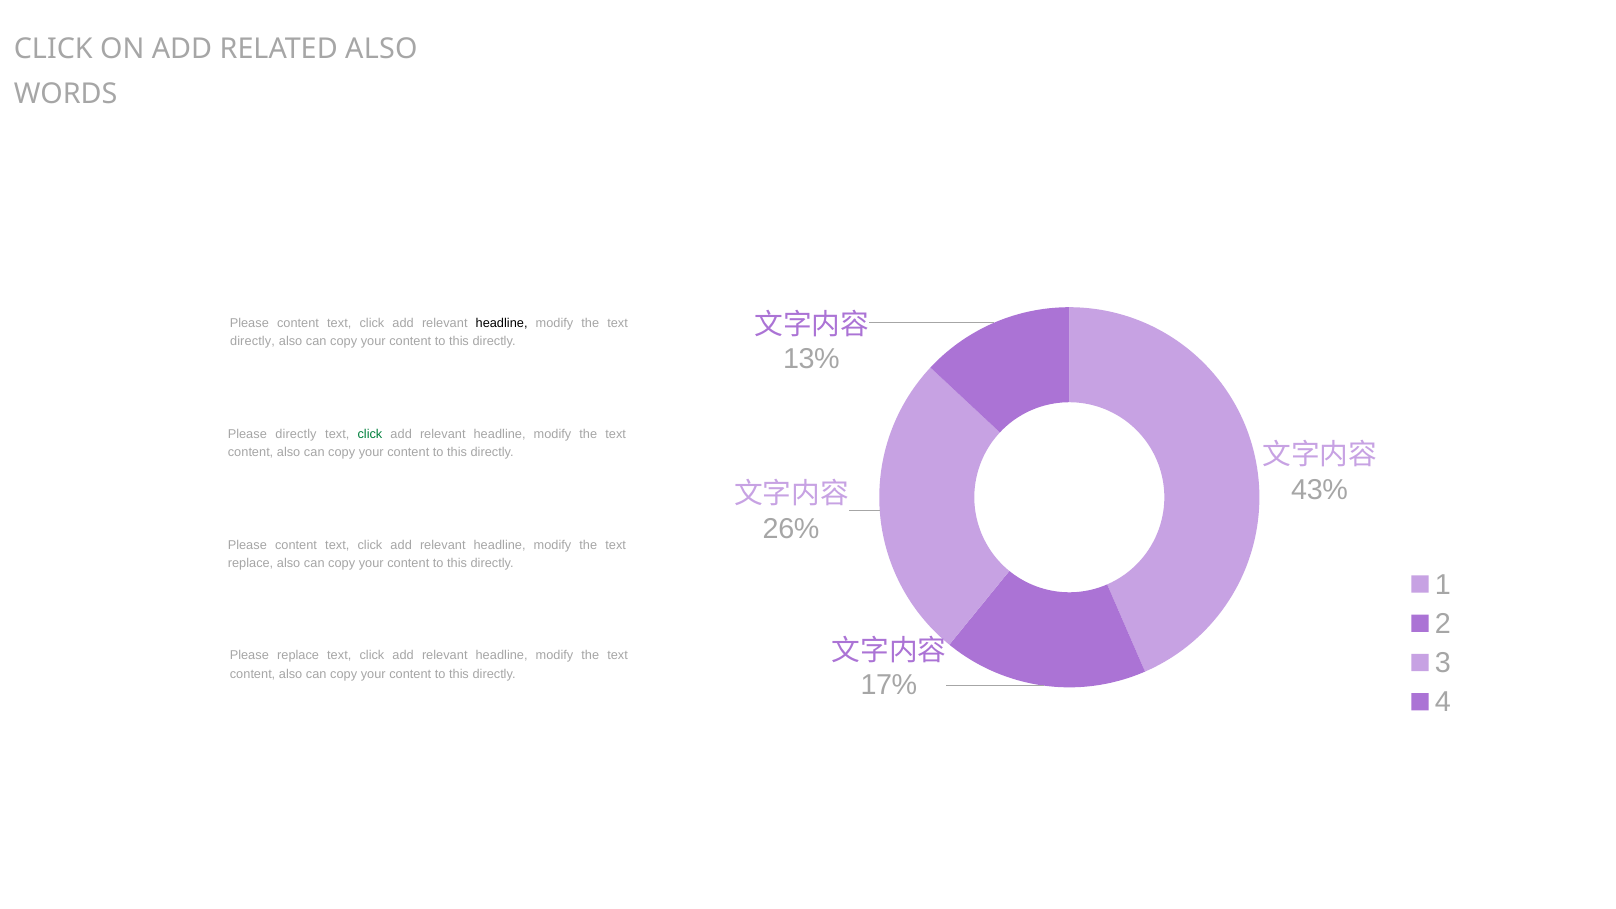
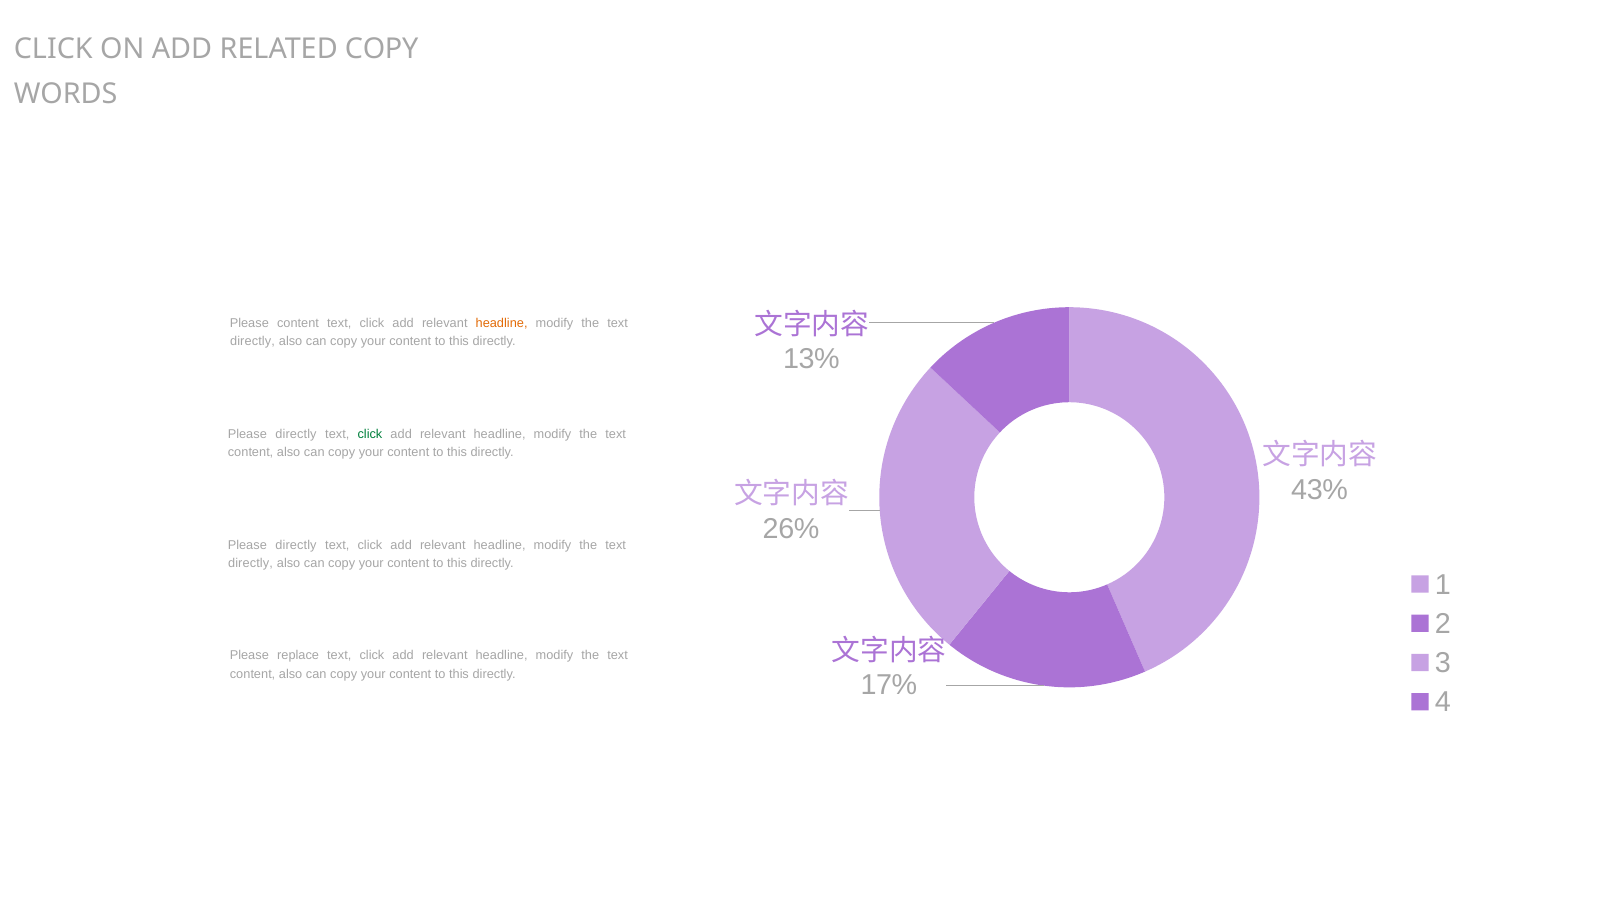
RELATED ALSO: ALSO -> COPY
headline at (502, 323) colour: black -> orange
content at (296, 545): content -> directly
replace at (251, 563): replace -> directly
